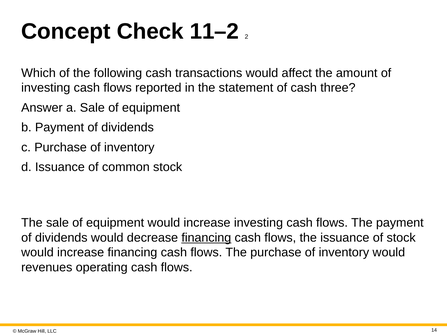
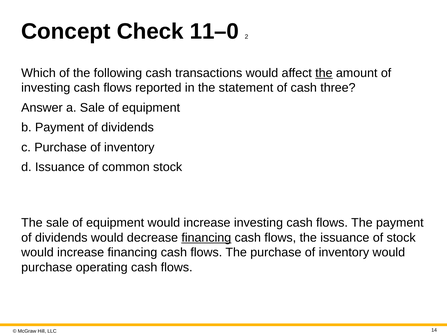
11–2: 11–2 -> 11–0
the at (324, 73) underline: none -> present
revenues at (47, 268): revenues -> purchase
